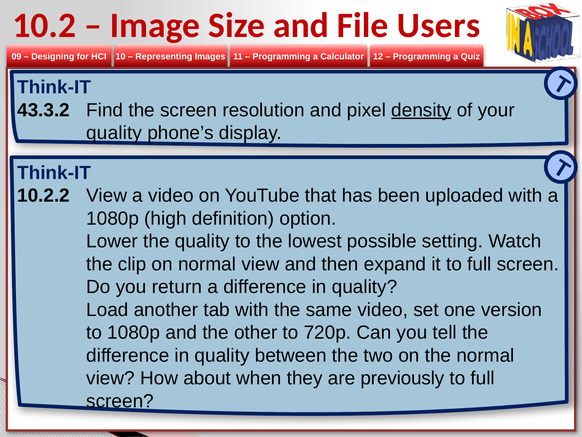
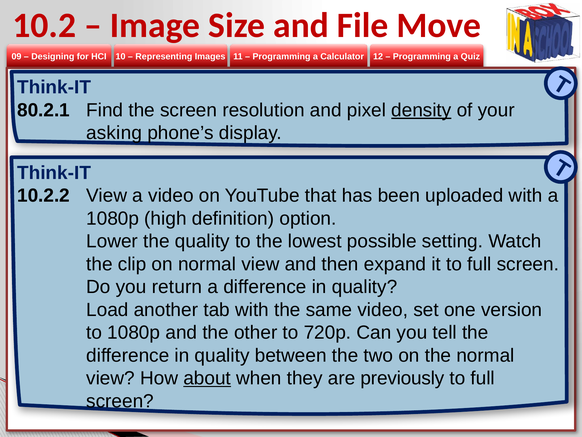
Users: Users -> Move
43.3.2: 43.3.2 -> 80.2.1
quality at (114, 133): quality -> asking
about underline: none -> present
